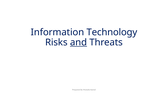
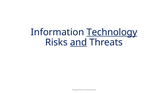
Technology underline: none -> present
